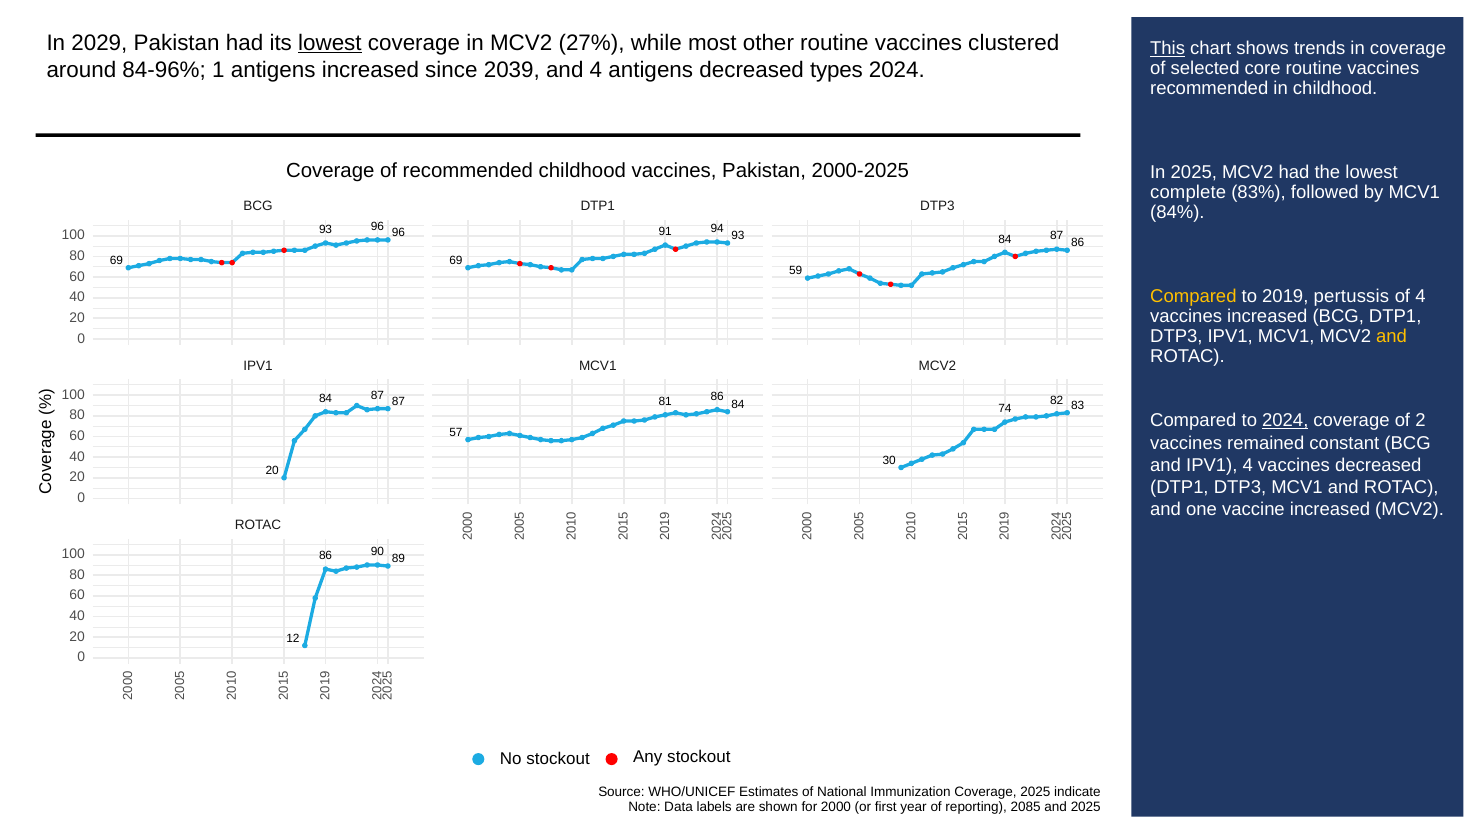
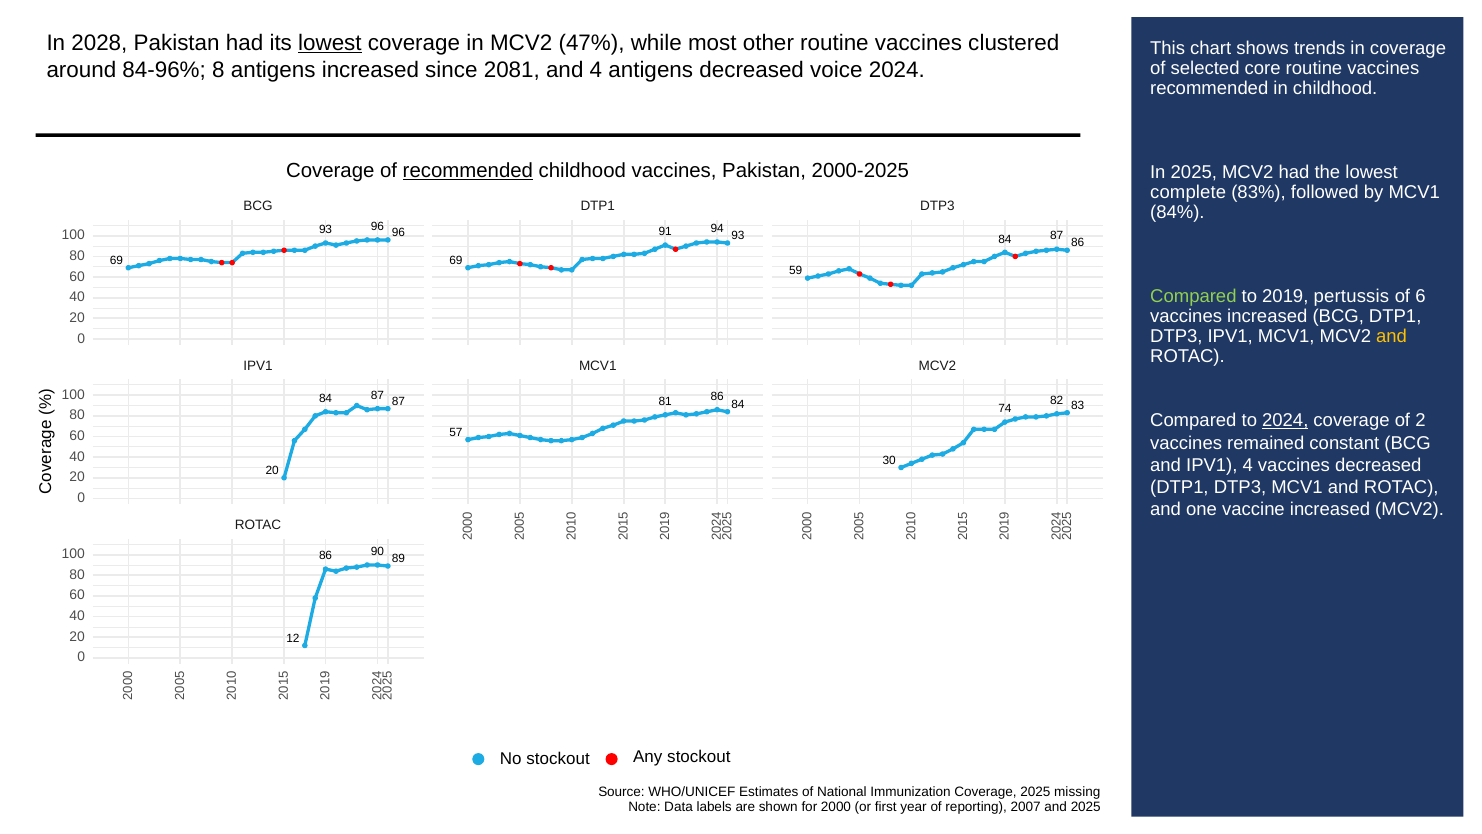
2029: 2029 -> 2028
27%: 27% -> 47%
This underline: present -> none
84-96% 1: 1 -> 8
2039: 2039 -> 2081
types: types -> voice
recommended at (468, 171) underline: none -> present
Compared at (1193, 296) colour: yellow -> light green
of 4: 4 -> 6
indicate: indicate -> missing
2085: 2085 -> 2007
